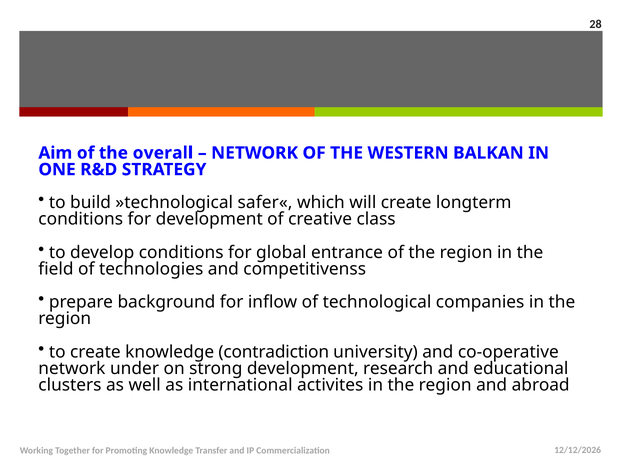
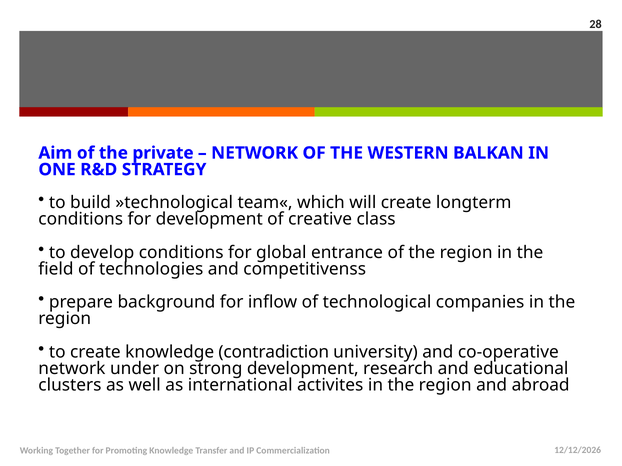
overall: overall -> private
safer«: safer« -> team«
